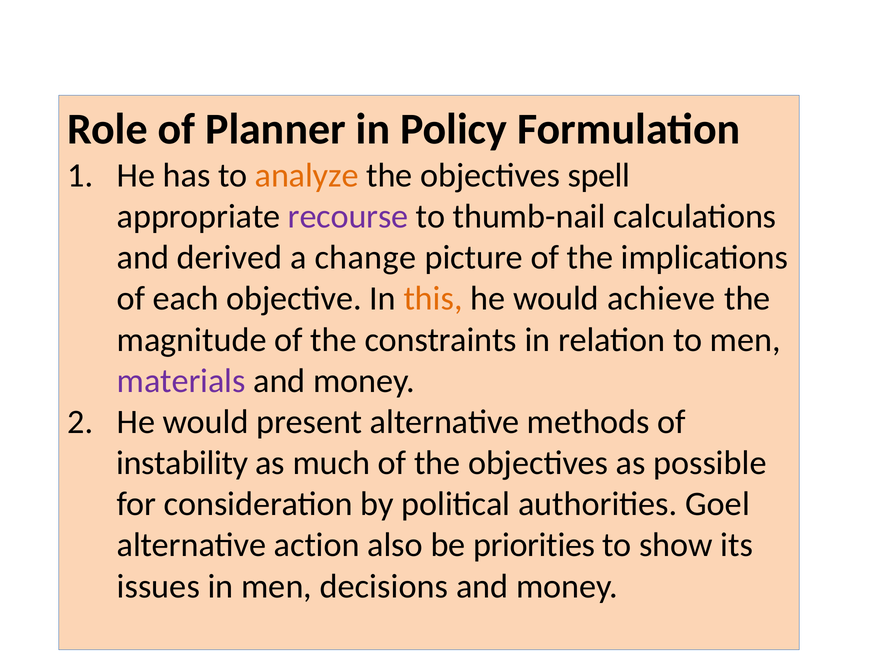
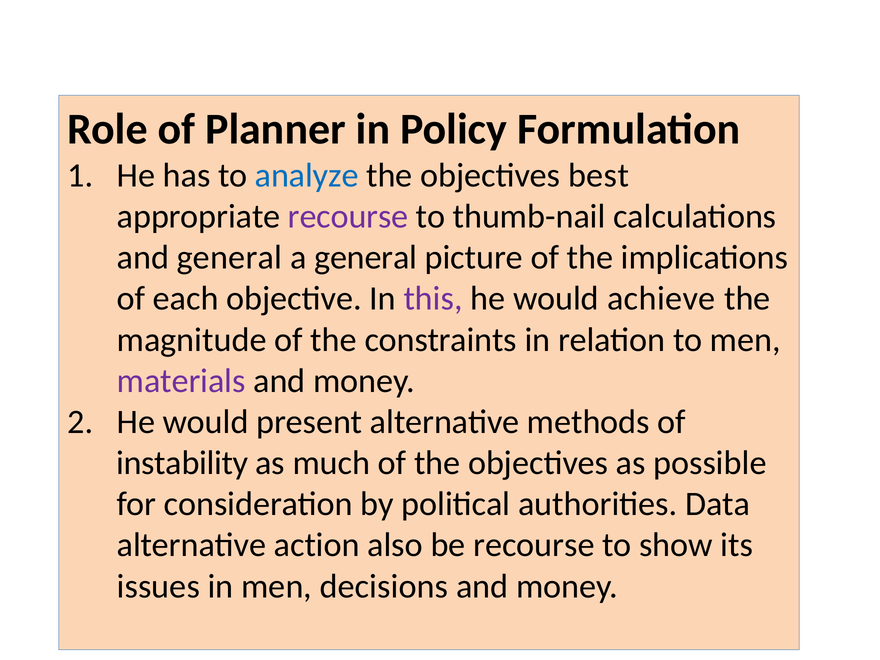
analyze colour: orange -> blue
spell: spell -> best
and derived: derived -> general
a change: change -> general
this colour: orange -> purple
Goel: Goel -> Data
be priorities: priorities -> recourse
